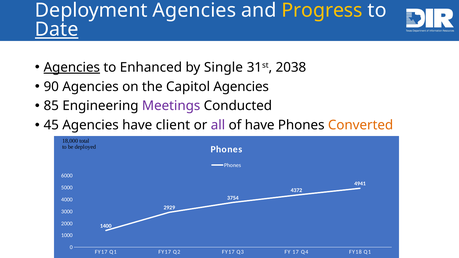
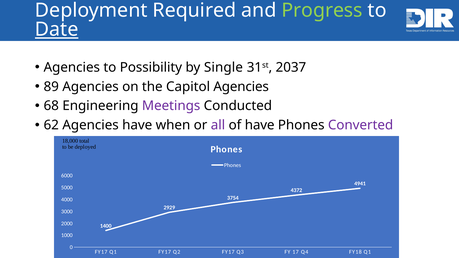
Deployment Agencies: Agencies -> Required
Progress colour: yellow -> light green
Agencies at (72, 67) underline: present -> none
Enhanced: Enhanced -> Possibility
2038: 2038 -> 2037
90: 90 -> 89
85: 85 -> 68
45: 45 -> 62
client: client -> when
Converted colour: orange -> purple
